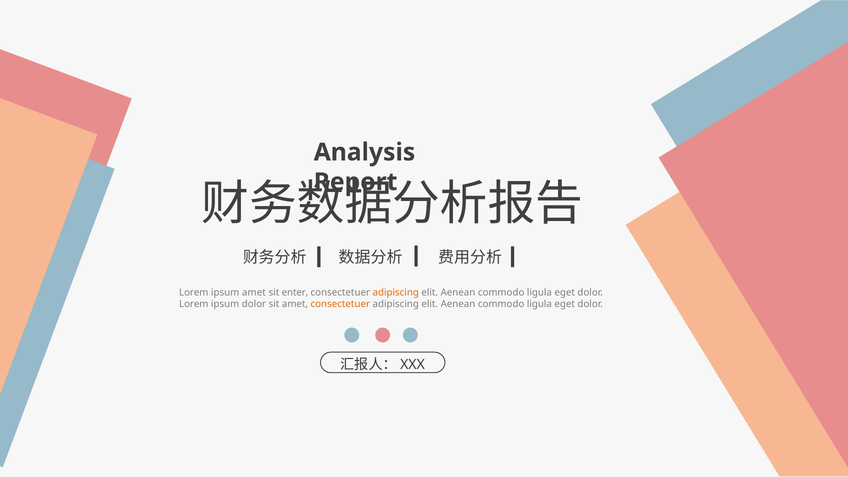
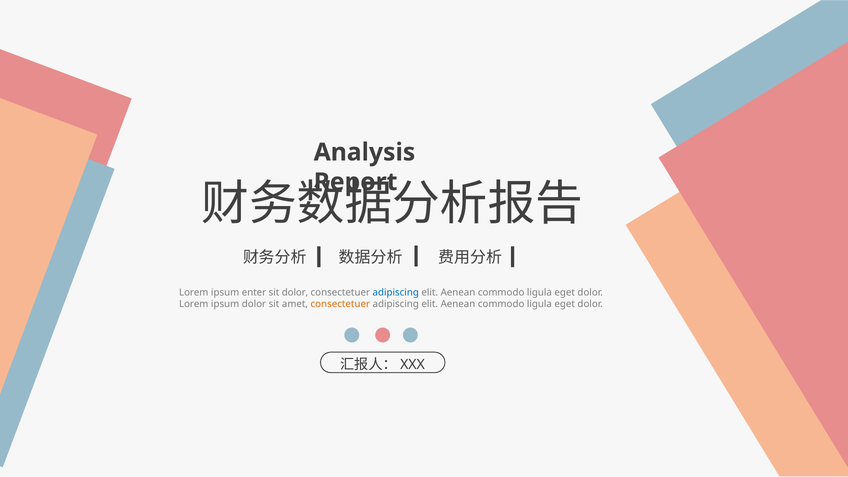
ipsum amet: amet -> enter
sit enter: enter -> dolor
adipiscing at (396, 292) colour: orange -> blue
